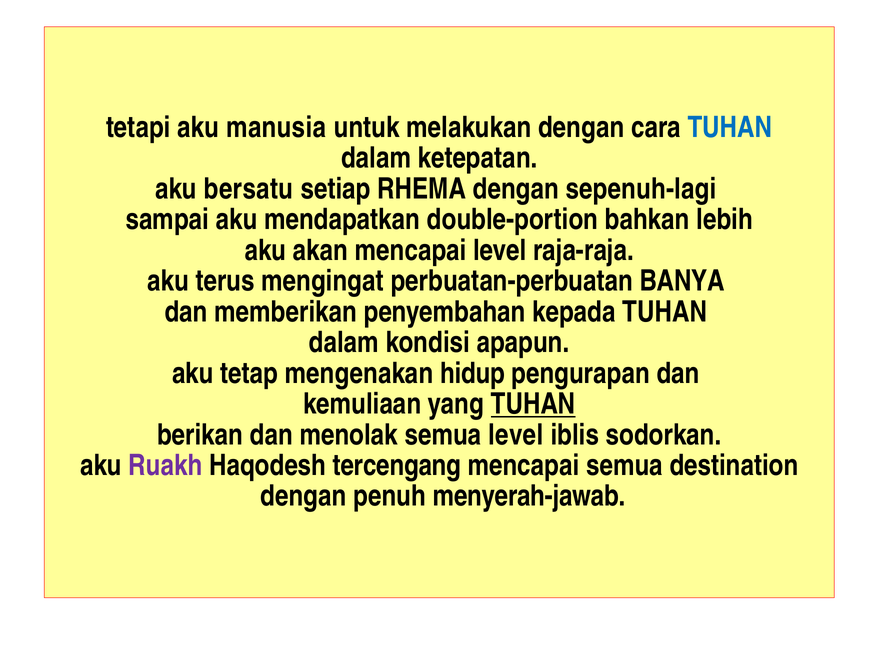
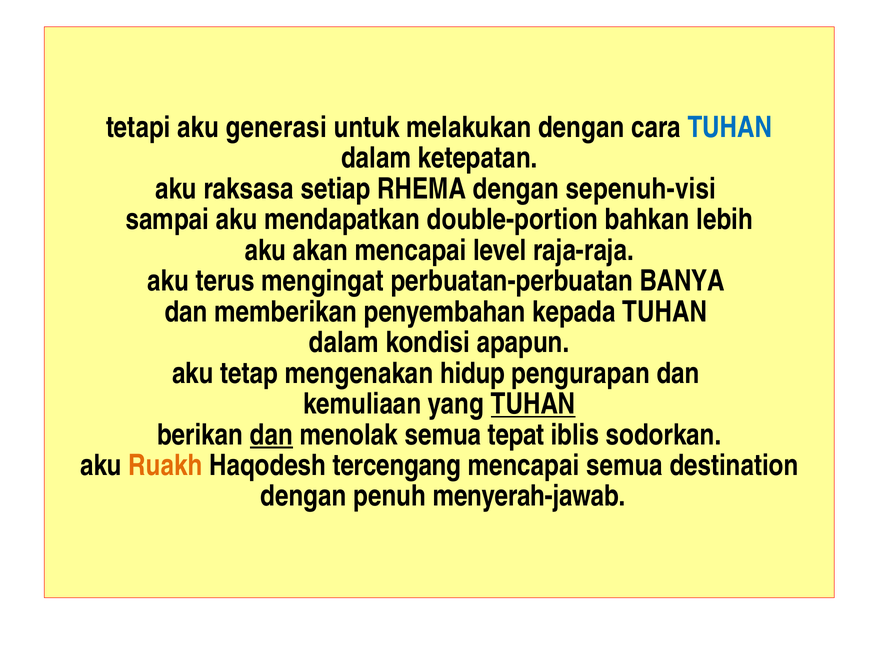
manusia: manusia -> generasi
bersatu: bersatu -> raksasa
sepenuh-lagi: sepenuh-lagi -> sepenuh-visi
dan at (271, 435) underline: none -> present
semua level: level -> tepat
Ruakh colour: purple -> orange
